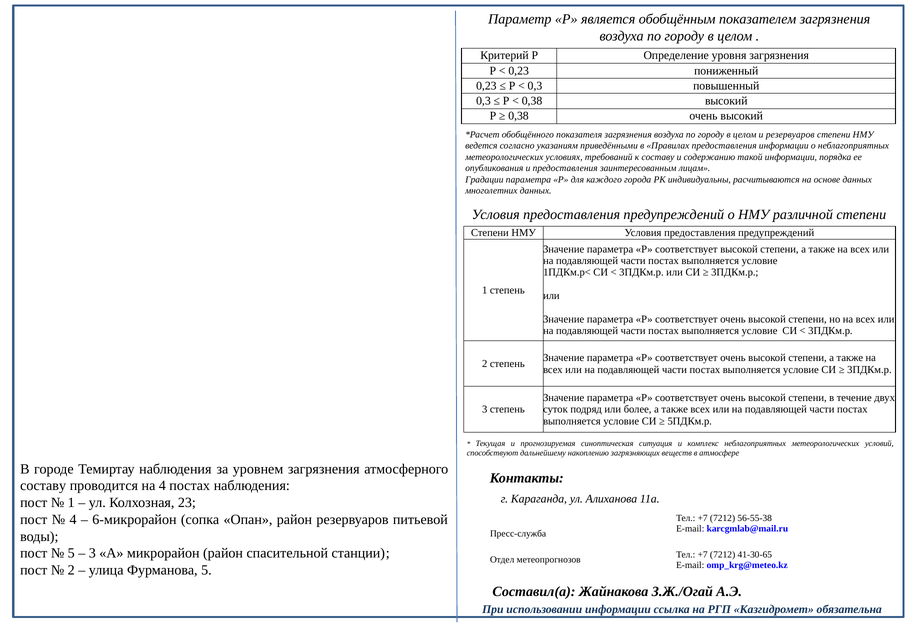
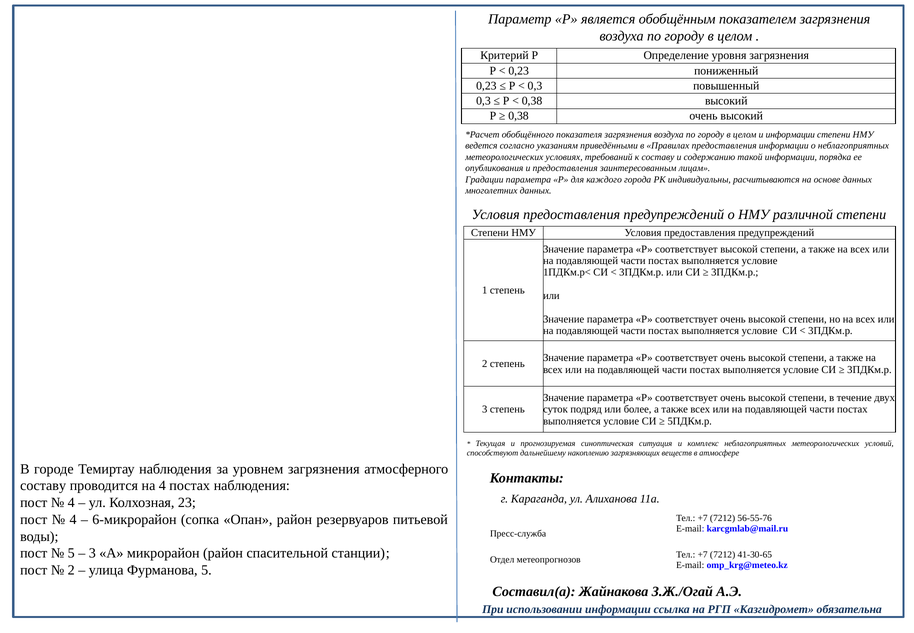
и резервуаров: резервуаров -> информации
1 at (71, 503): 1 -> 4
56-55-38: 56-55-38 -> 56-55-76
